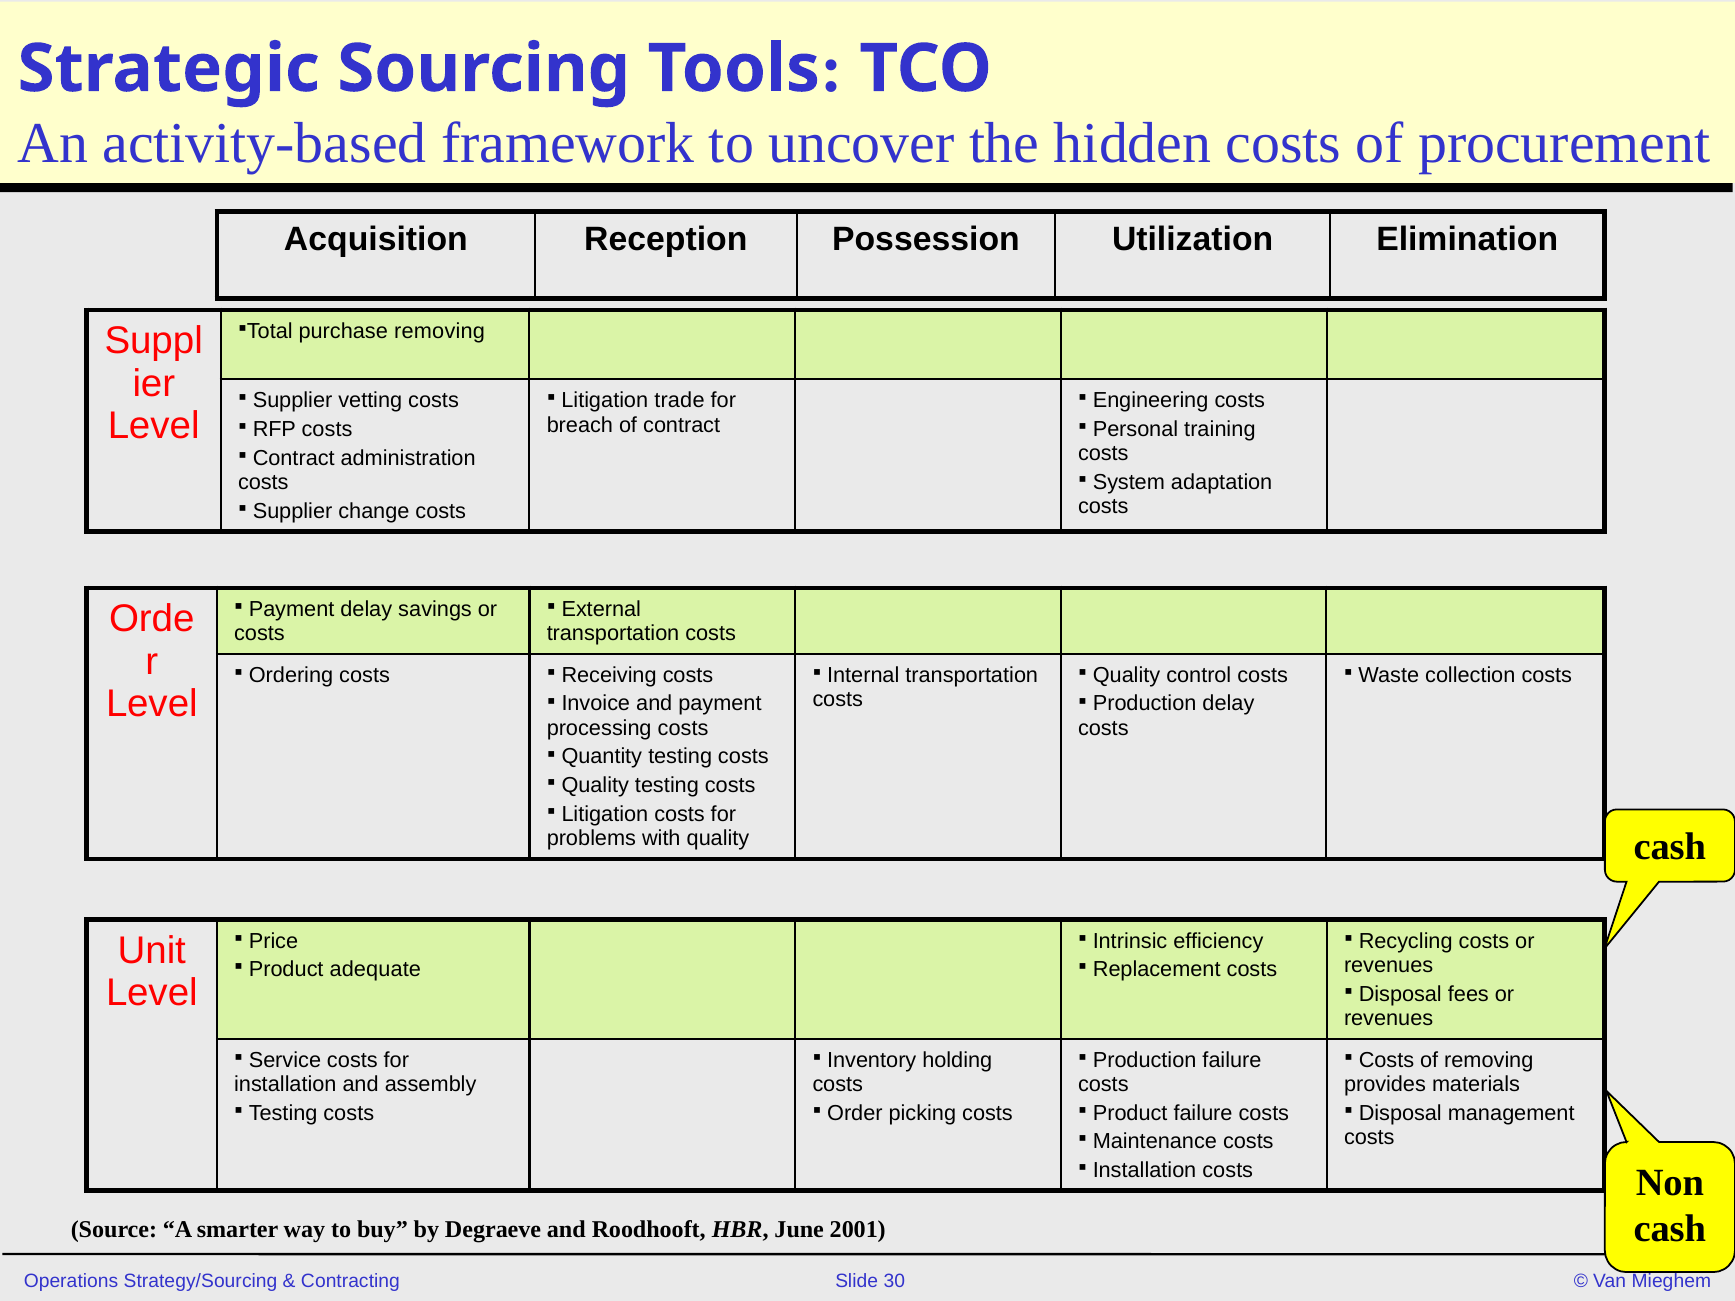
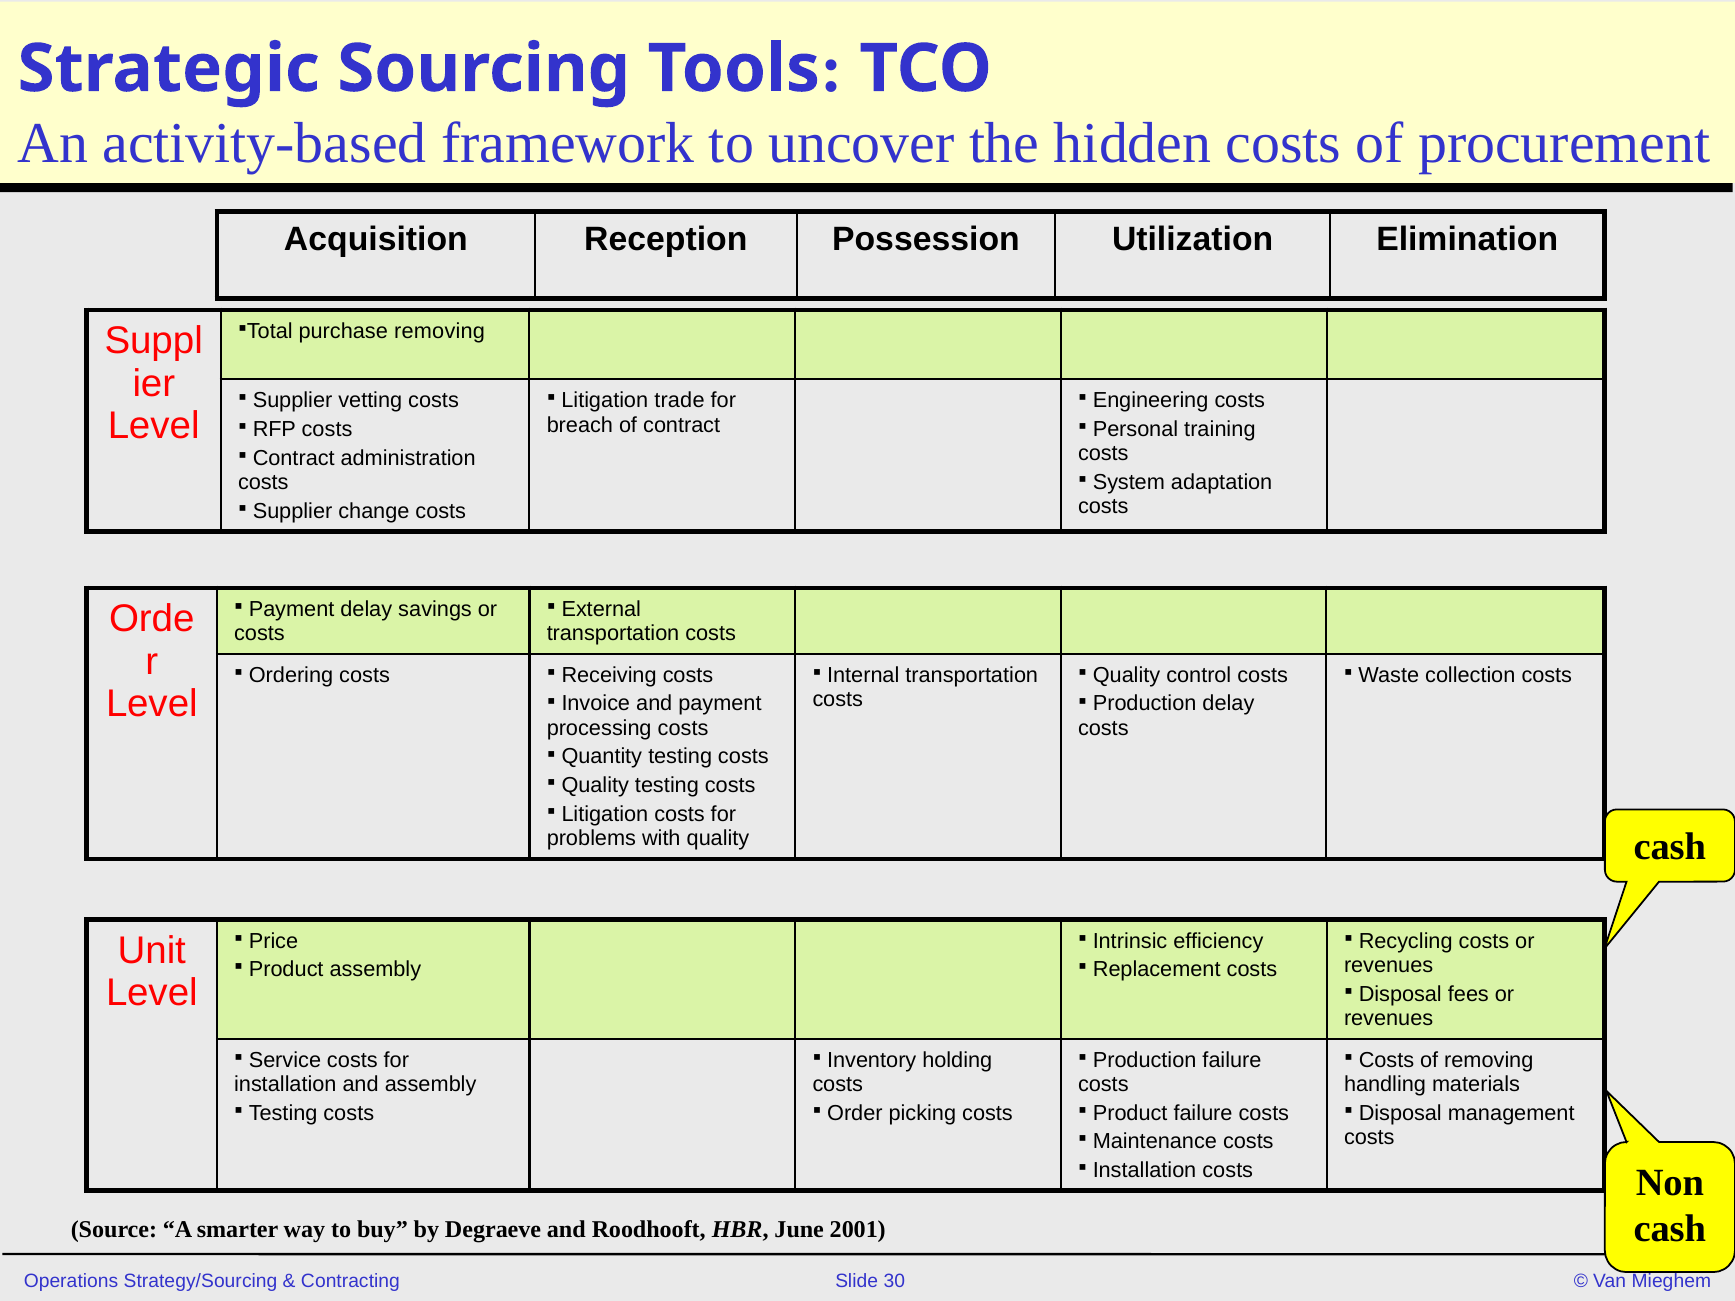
Product adequate: adequate -> assembly
provides: provides -> handling
